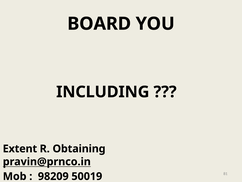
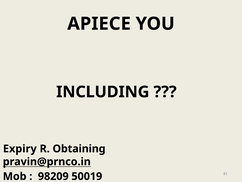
BOARD: BOARD -> APIECE
Extent: Extent -> Expiry
